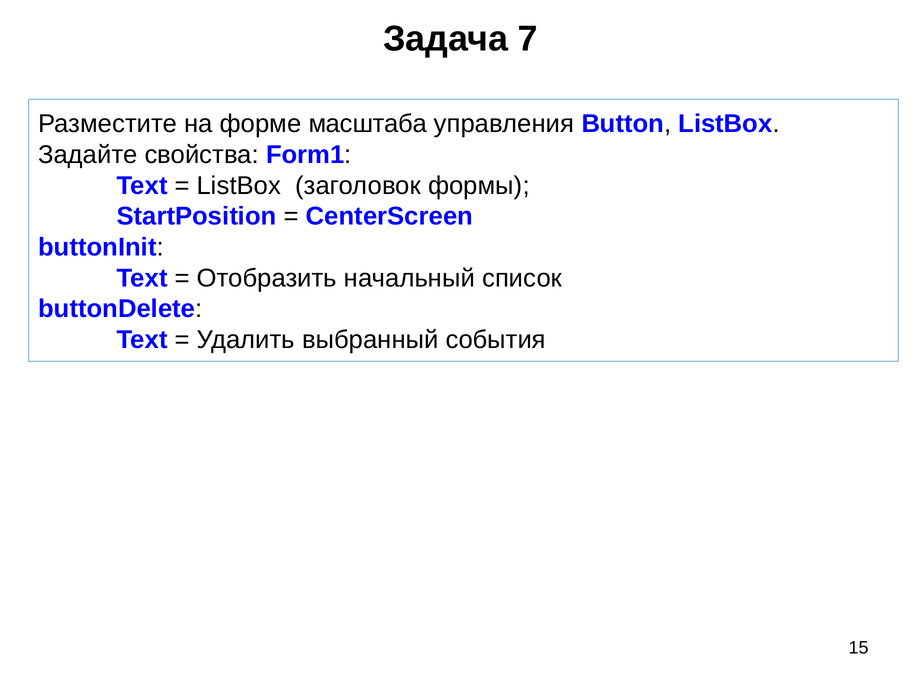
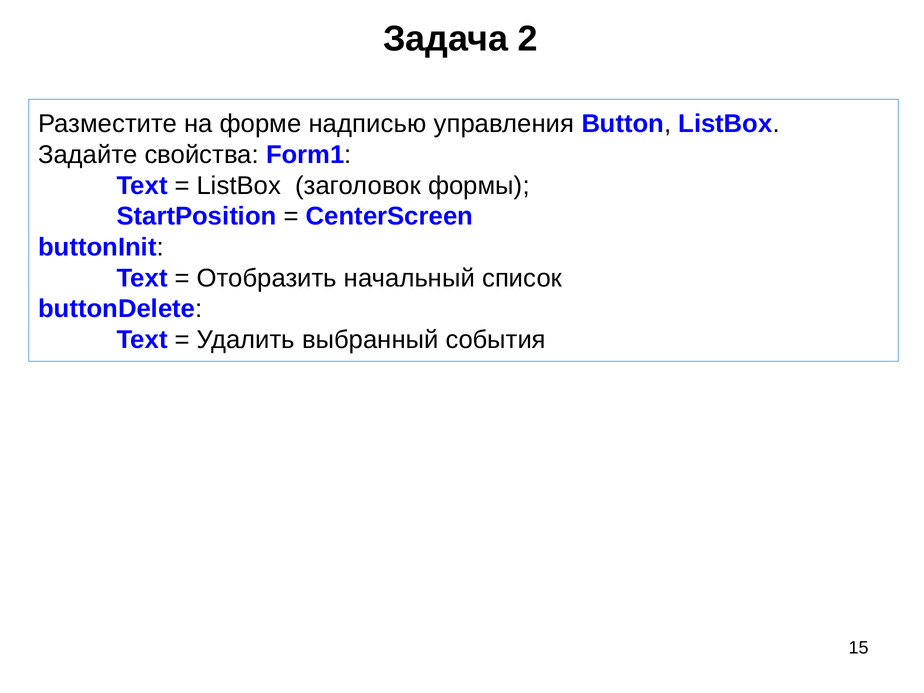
7: 7 -> 2
масштаба: масштаба -> надписью
